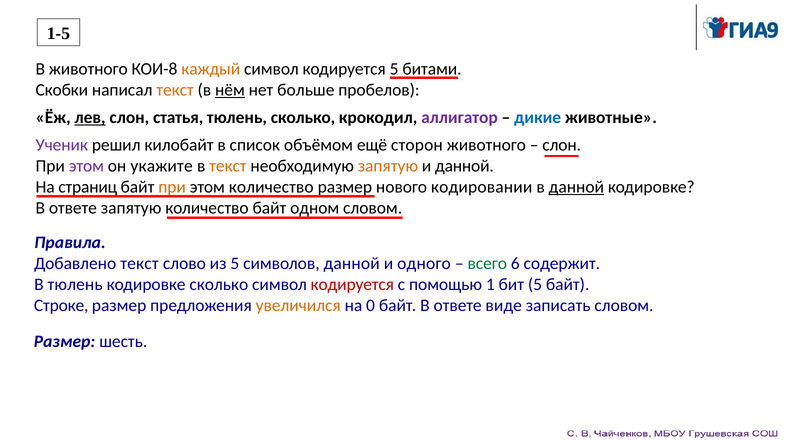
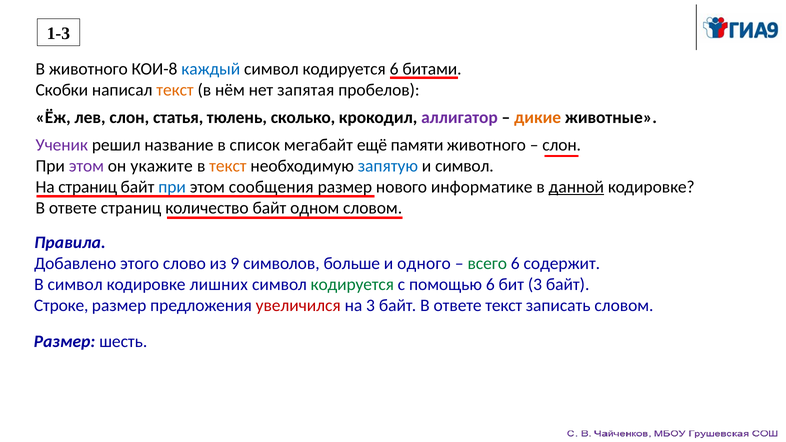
1-5: 1-5 -> 1-3
каждый colour: orange -> blue
кодируется 5: 5 -> 6
нём underline: present -> none
больше: больше -> запятая
лев underline: present -> none
дикие colour: blue -> orange
килобайт: килобайт -> название
объёмом: объёмом -> мегабайт
сторон: сторон -> памяти
запятую at (388, 166) colour: orange -> blue
и данной: данной -> символ
при at (172, 187) colour: orange -> blue
этом количество: количество -> сообщения
кодировании: кодировании -> информатике
ответе запятую: запятую -> страниц
Добавлено текст: текст -> этого
из 5: 5 -> 9
символов данной: данной -> больше
В тюлень: тюлень -> символ
кодировке сколько: сколько -> лишних
кодируется at (352, 285) colour: red -> green
помощью 1: 1 -> 6
бит 5: 5 -> 3
увеличился colour: orange -> red
на 0: 0 -> 3
ответе виде: виде -> текст
